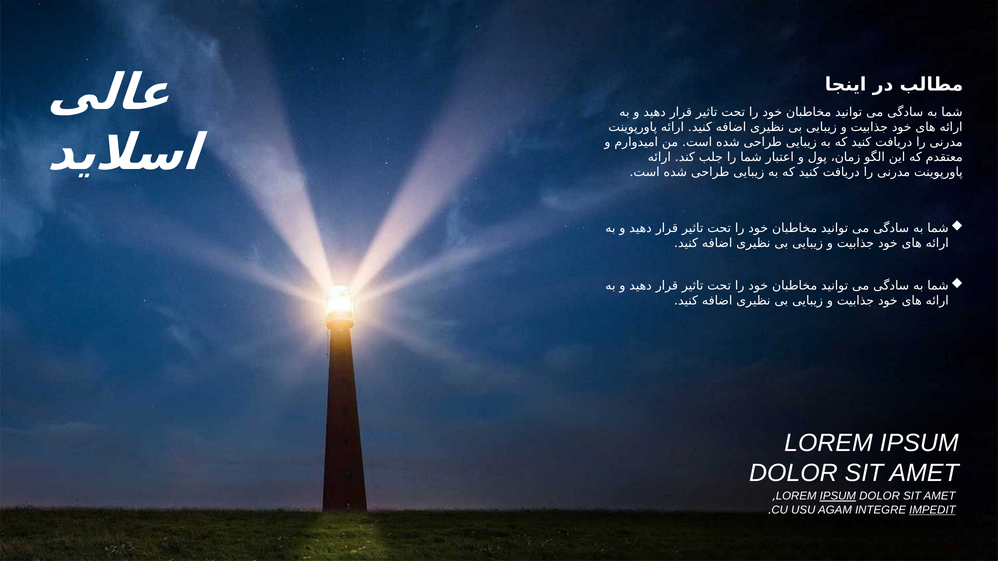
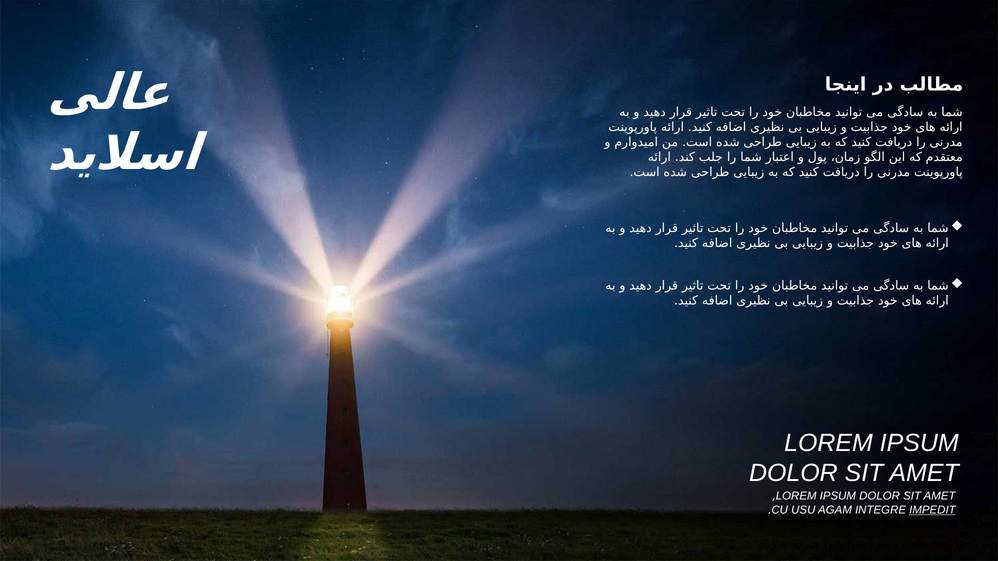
IPSUM at (838, 496) underline: present -> none
